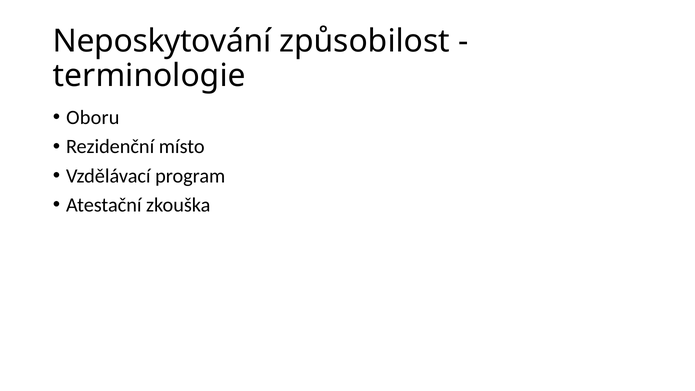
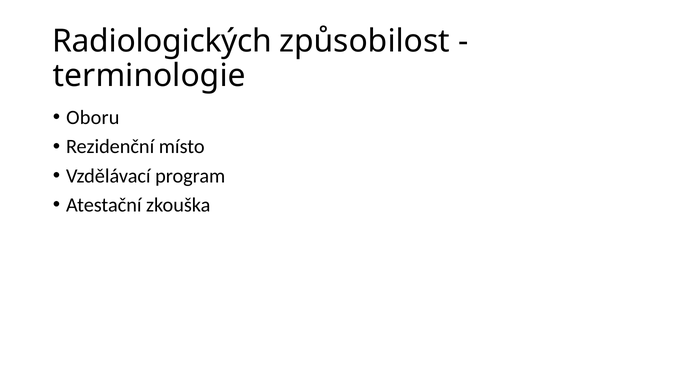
Neposkytování: Neposkytování -> Radiologických
